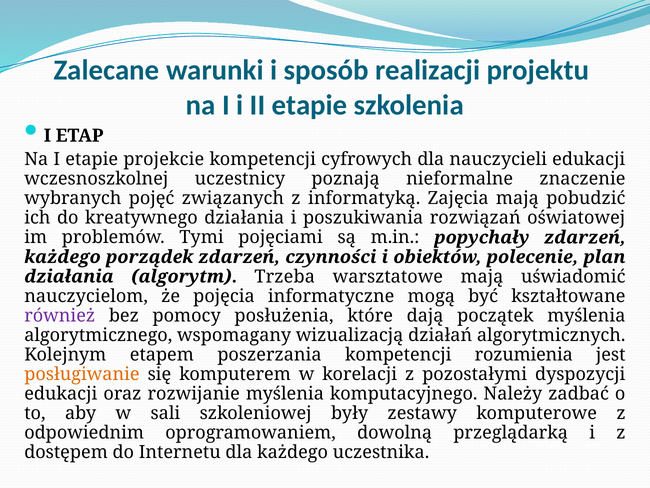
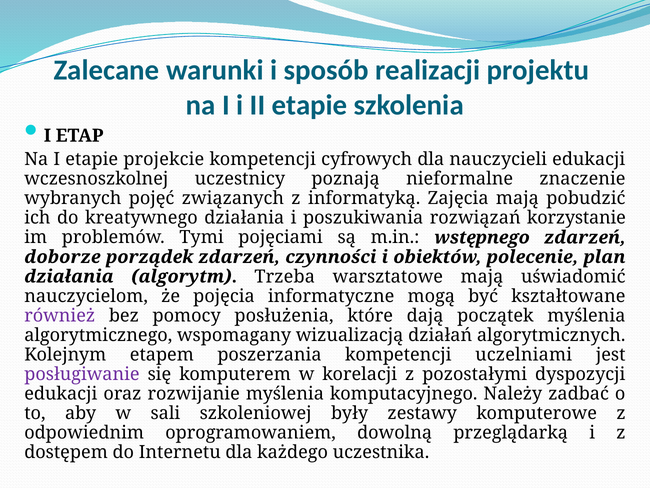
oświatowej: oświatowej -> korzystanie
popychały: popychały -> wstępnego
każdego at (62, 257): każdego -> doborze
rozumienia: rozumienia -> uczelniami
posługiwanie colour: orange -> purple
